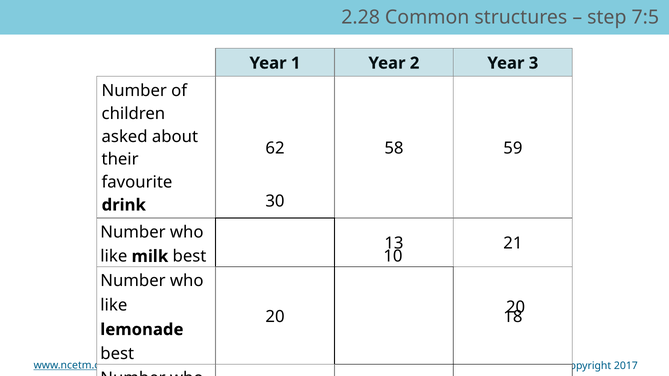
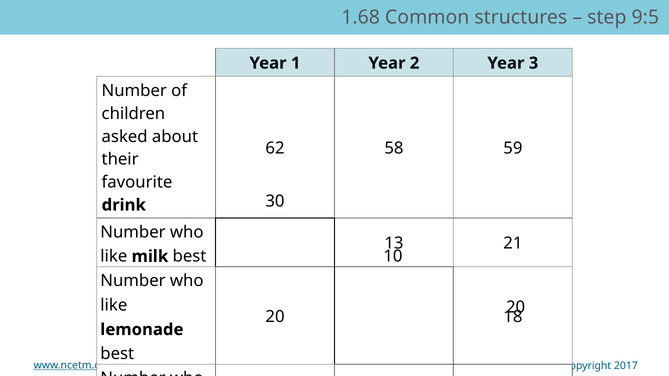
2.28: 2.28 -> 1.68
7:5: 7:5 -> 9:5
